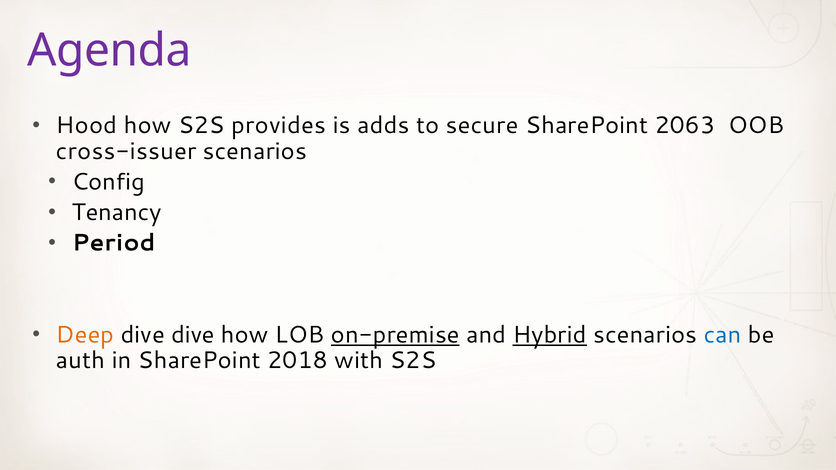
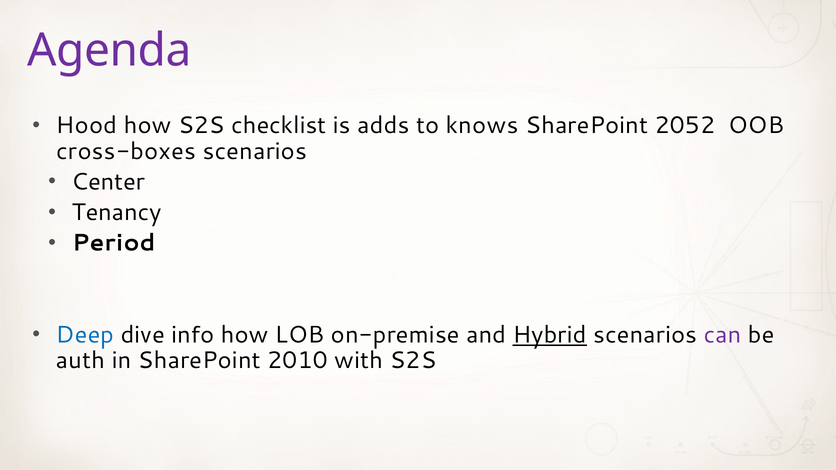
provides: provides -> checklist
secure: secure -> knows
2063: 2063 -> 2052
cross-issuer: cross-issuer -> cross-boxes
Config: Config -> Center
Deep colour: orange -> blue
dive dive: dive -> info
on-premise underline: present -> none
can colour: blue -> purple
2018: 2018 -> 2010
